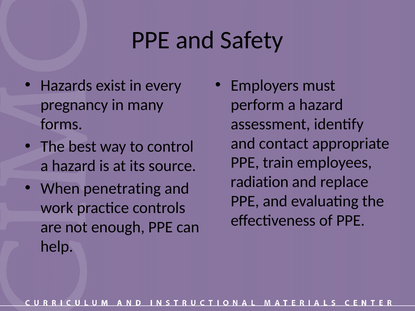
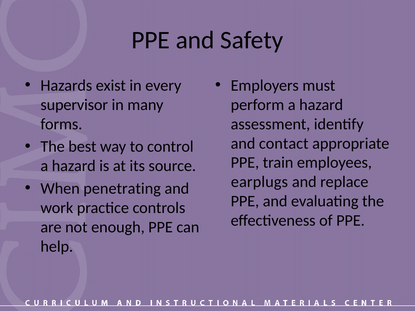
pregnancy: pregnancy -> supervisor
radiation: radiation -> earplugs
